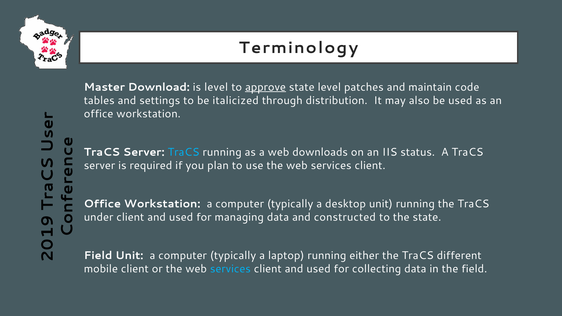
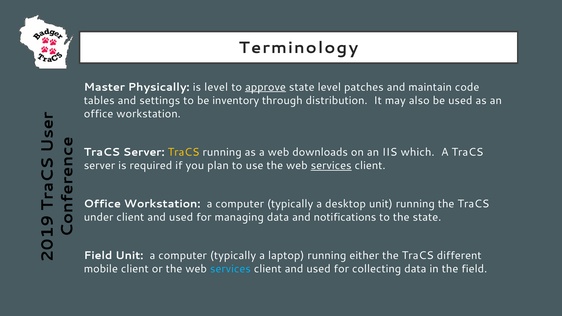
Download: Download -> Physically
italicized: italicized -> inventory
TraCS at (184, 152) colour: light blue -> yellow
status: status -> which
services at (331, 165) underline: none -> present
constructed: constructed -> notifications
